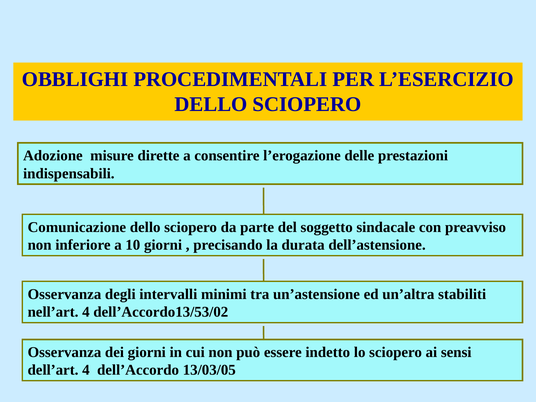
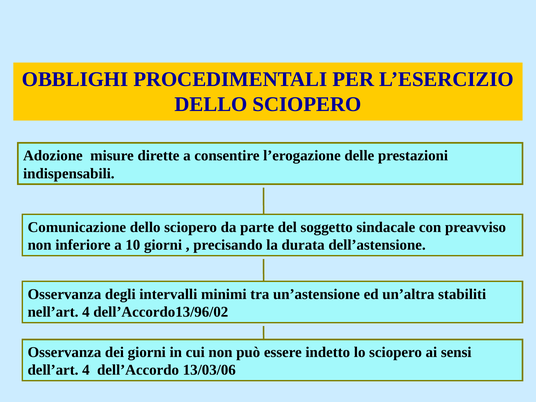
dell’Accordo13/53/02: dell’Accordo13/53/02 -> dell’Accordo13/96/02
13/03/05: 13/03/05 -> 13/03/06
